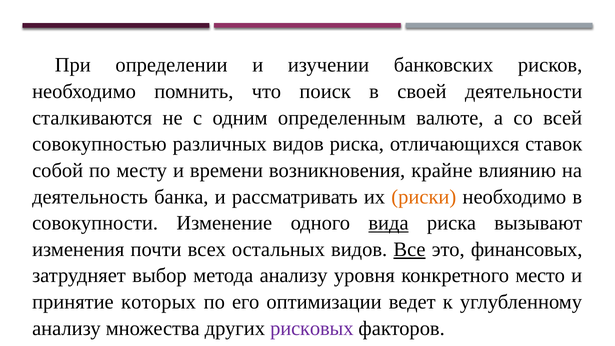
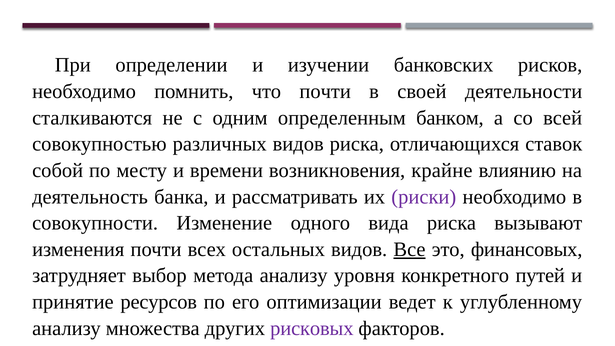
что поиск: поиск -> почти
валюте: валюте -> банком
риски colour: orange -> purple
вида underline: present -> none
место: место -> путей
которых: которых -> ресурсов
